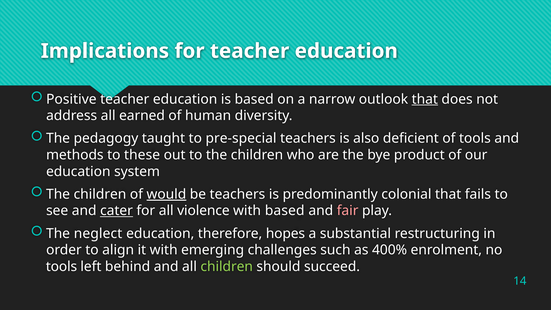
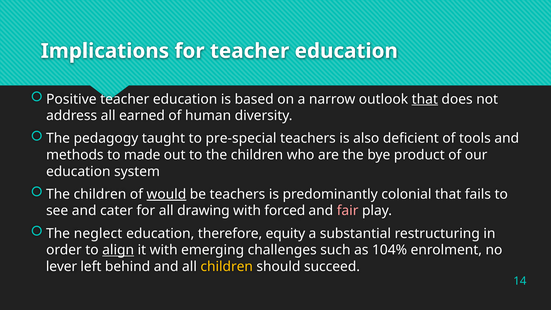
these: these -> made
cater underline: present -> none
violence: violence -> drawing
with based: based -> forced
hopes: hopes -> equity
align underline: none -> present
400%: 400% -> 104%
tools at (62, 266): tools -> lever
children at (227, 266) colour: light green -> yellow
